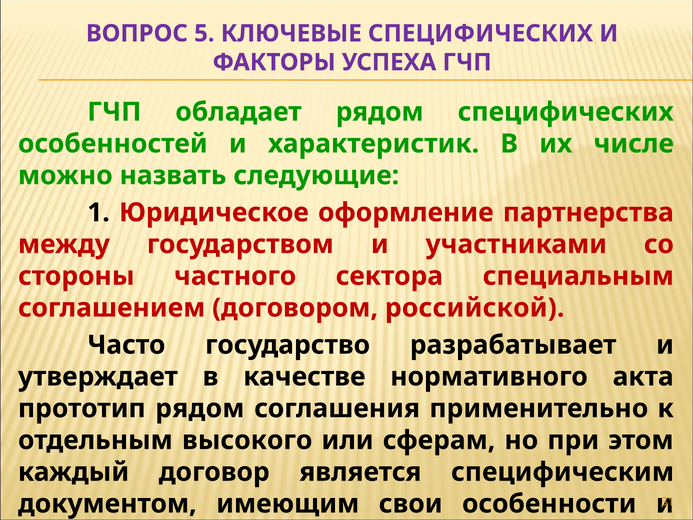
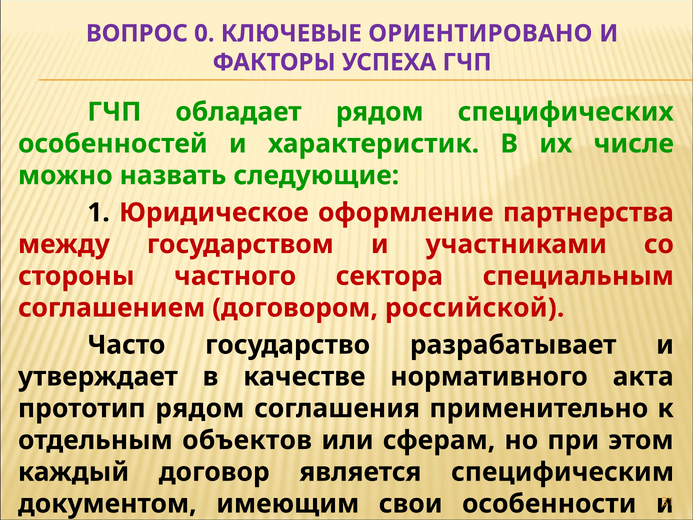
5: 5 -> 0
КЛЮЧЕВЫЕ СПЕЦИФИЧЕСКИХ: СПЕЦИФИЧЕСКИХ -> ОРИЕНТИРОВАНО
высокого: высокого -> объектов
